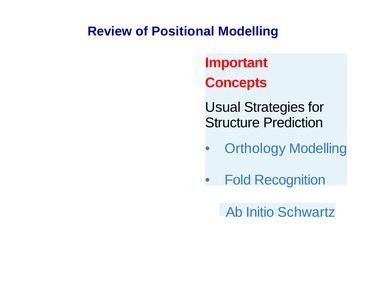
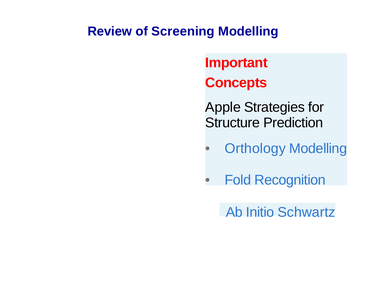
Positional: Positional -> Screening
Usual: Usual -> Apple
